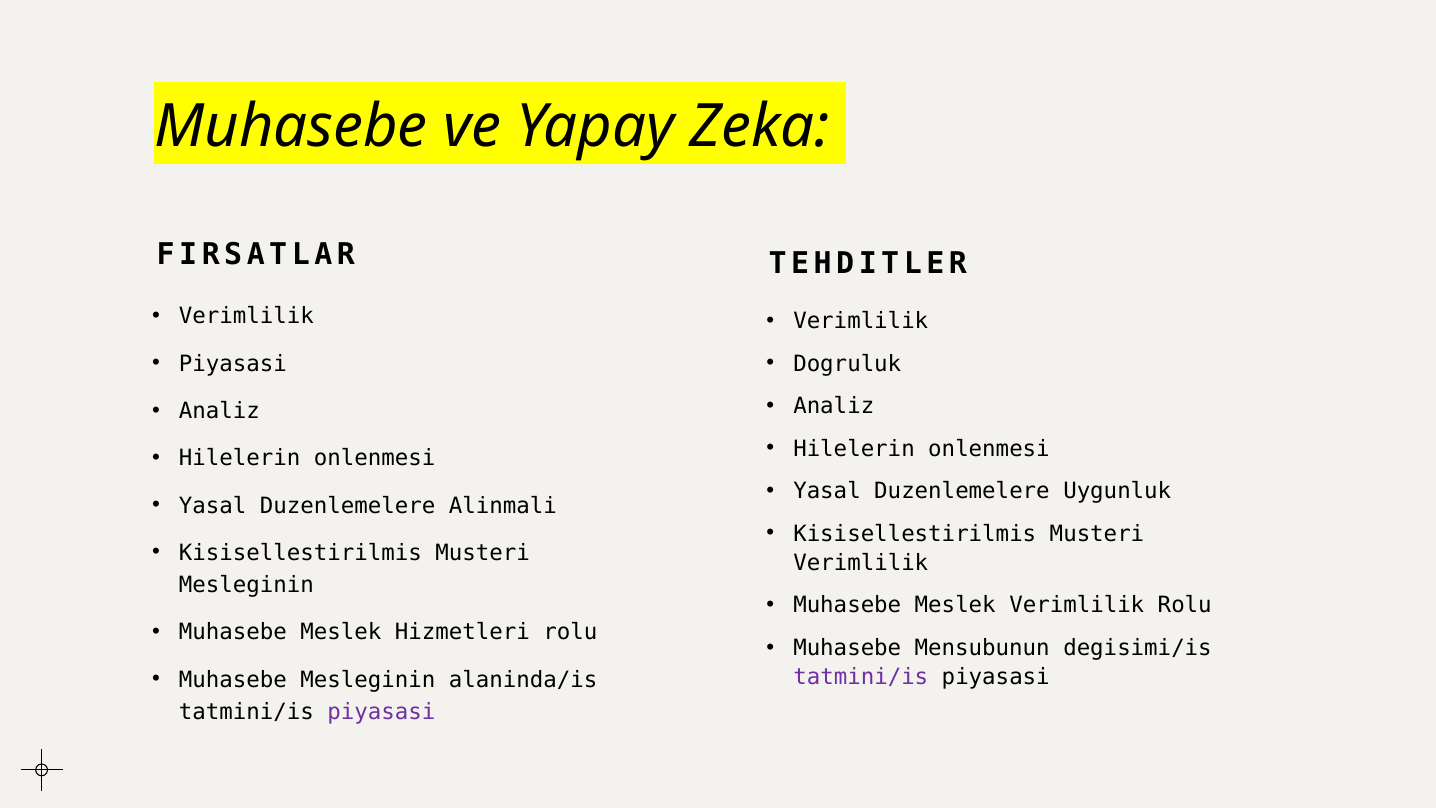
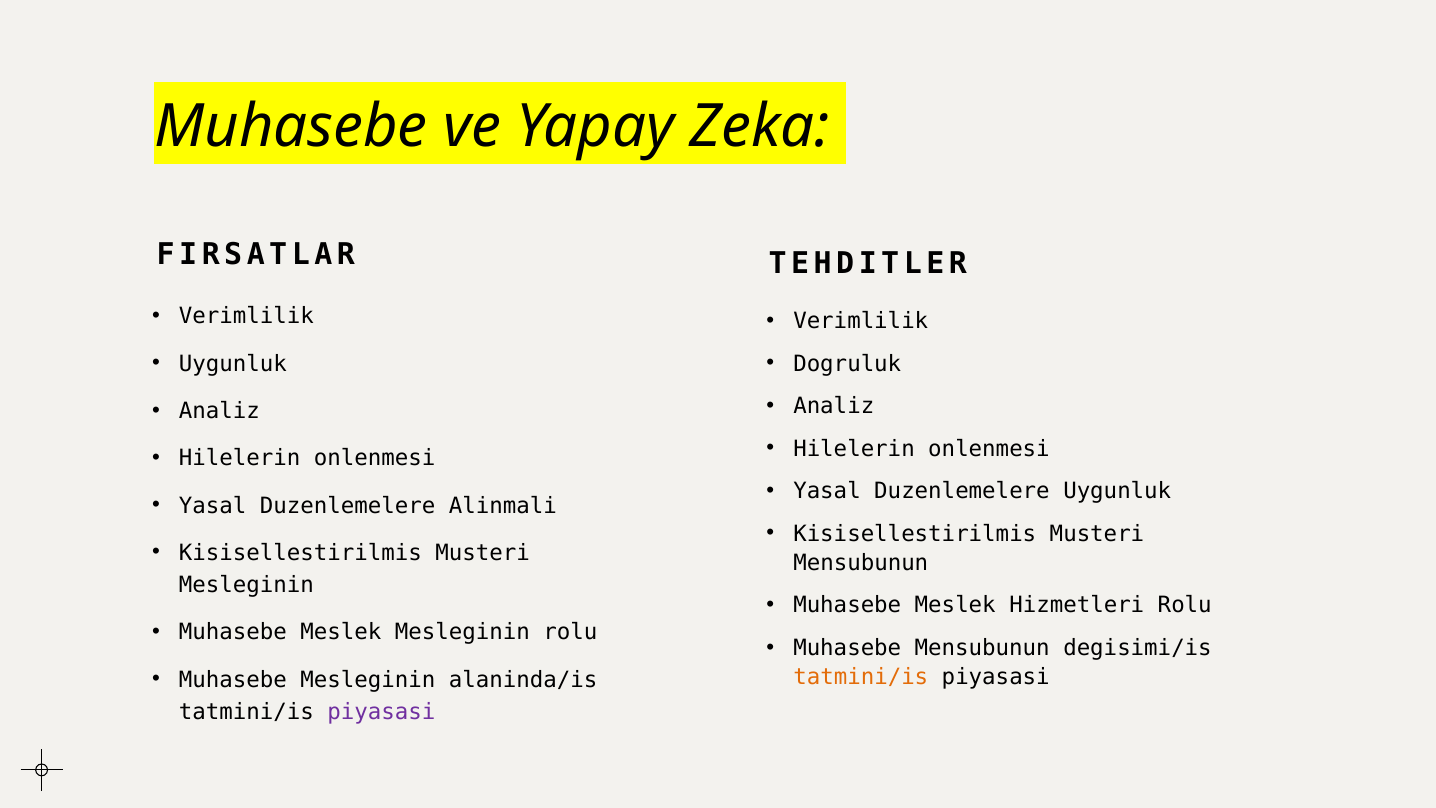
Piyasasi at (233, 364): Piyasasi -> Uygunluk
Verimlilik at (861, 563): Verimlilik -> Mensubunun
Meslek Verimlilik: Verimlilik -> Hizmetleri
Meslek Hizmetleri: Hizmetleri -> Mesleginin
tatmini/is at (861, 677) colour: purple -> orange
